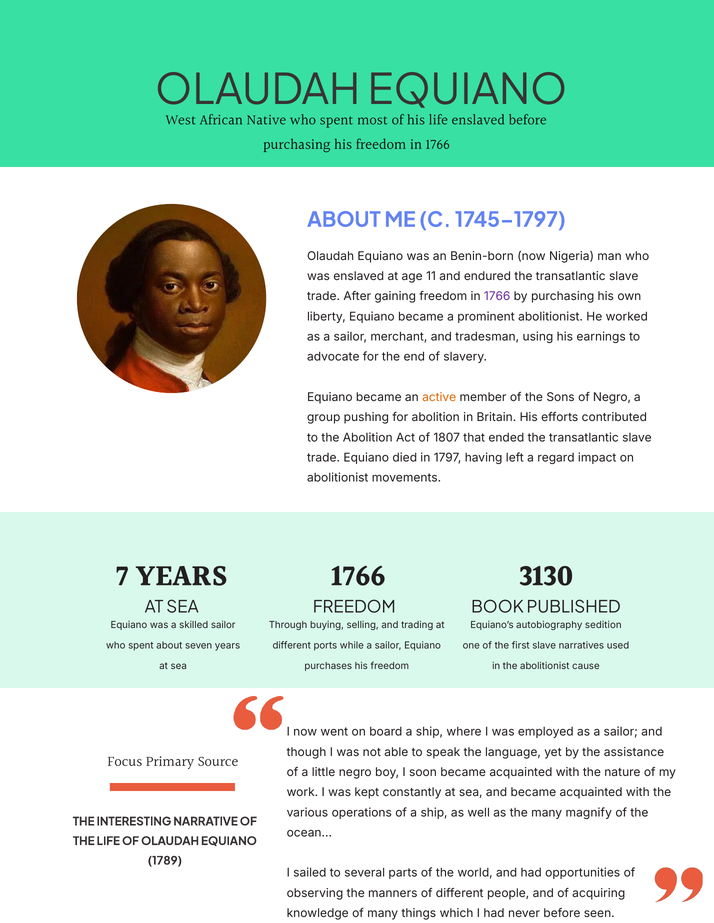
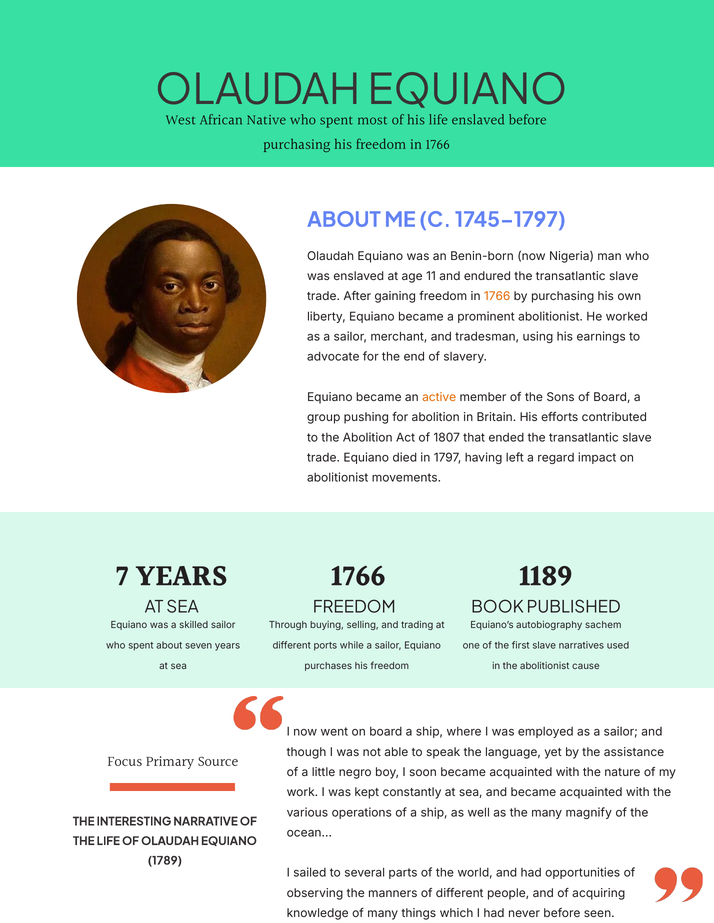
1766 at (497, 297) colour: purple -> orange
of Negro: Negro -> Board
3130: 3130 -> 1189
sedition: sedition -> sachem
